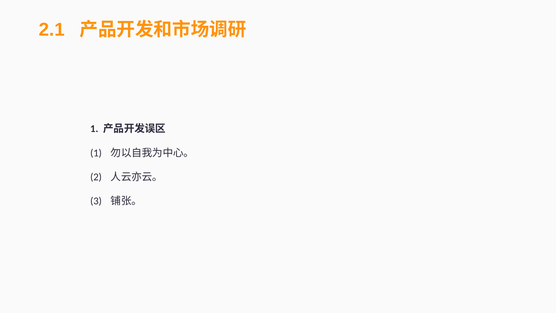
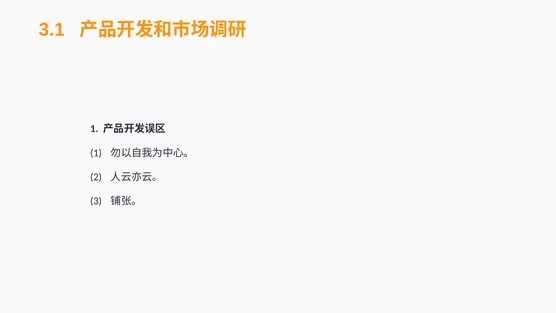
2.1: 2.1 -> 3.1
